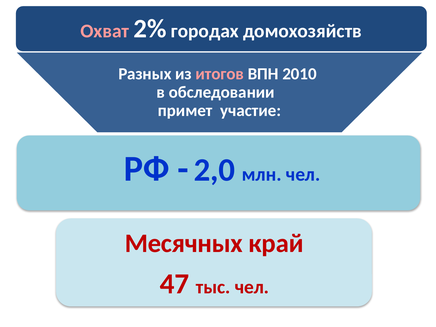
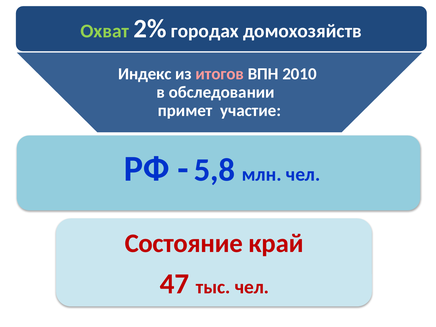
Охват colour: pink -> light green
Разных: Разных -> Индекс
2,0: 2,0 -> 5,8
Месячных: Месячных -> Состояние
